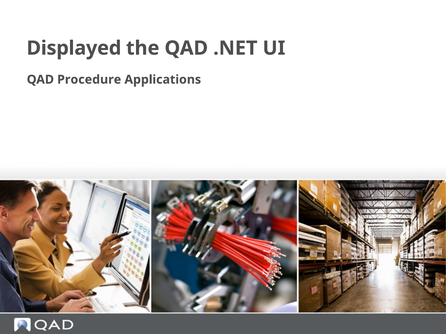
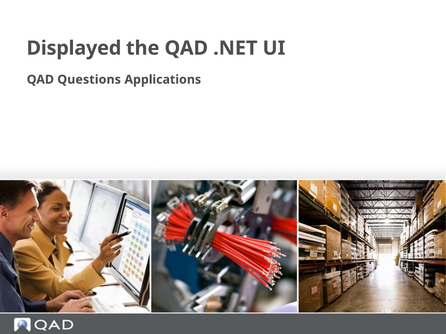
Procedure: Procedure -> Questions
